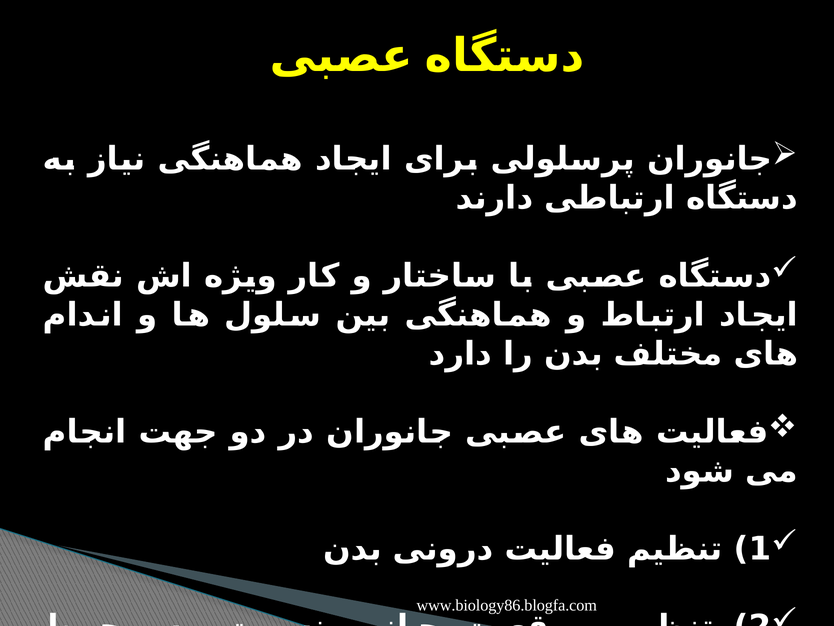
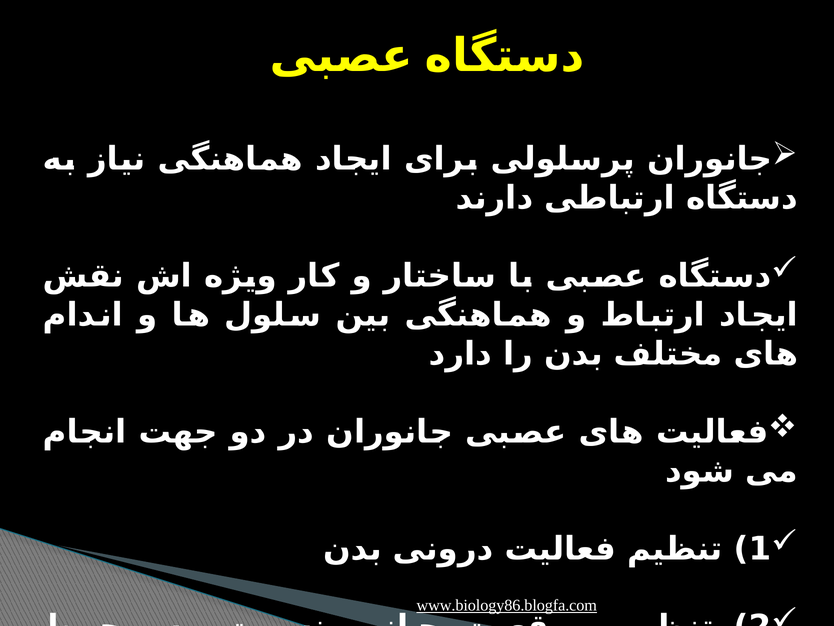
www.biology86.blogfa.com underline: none -> present
